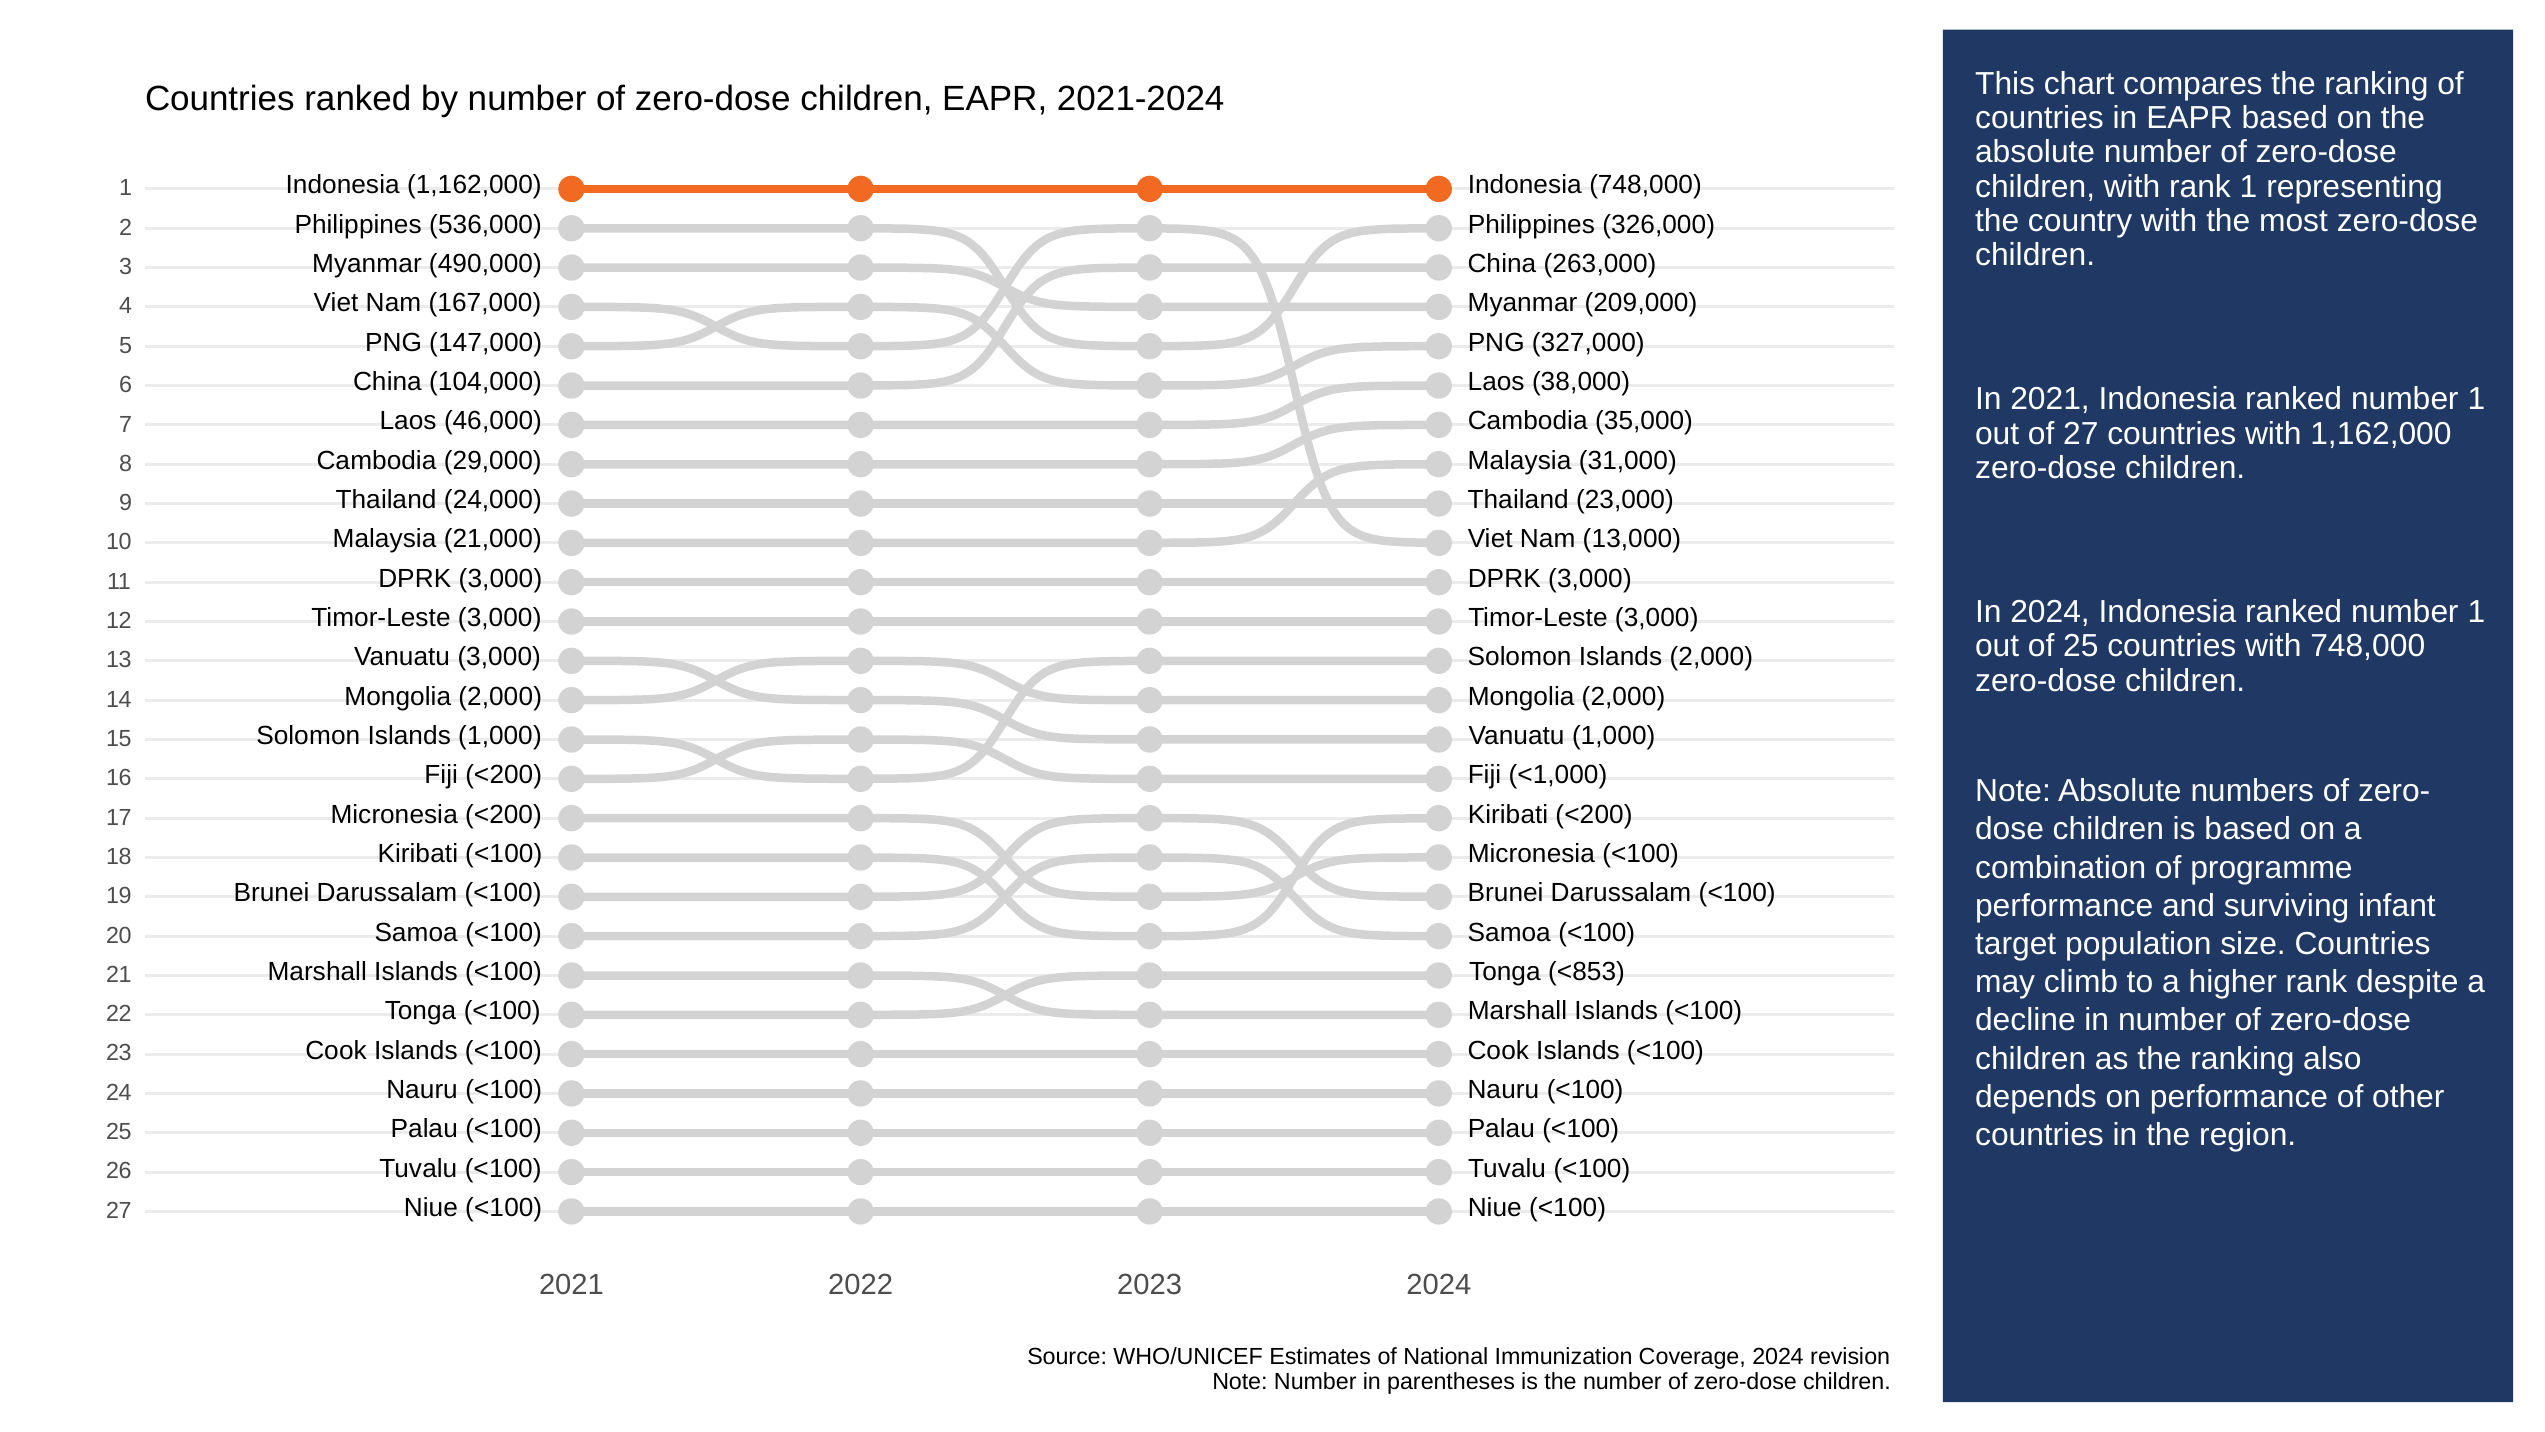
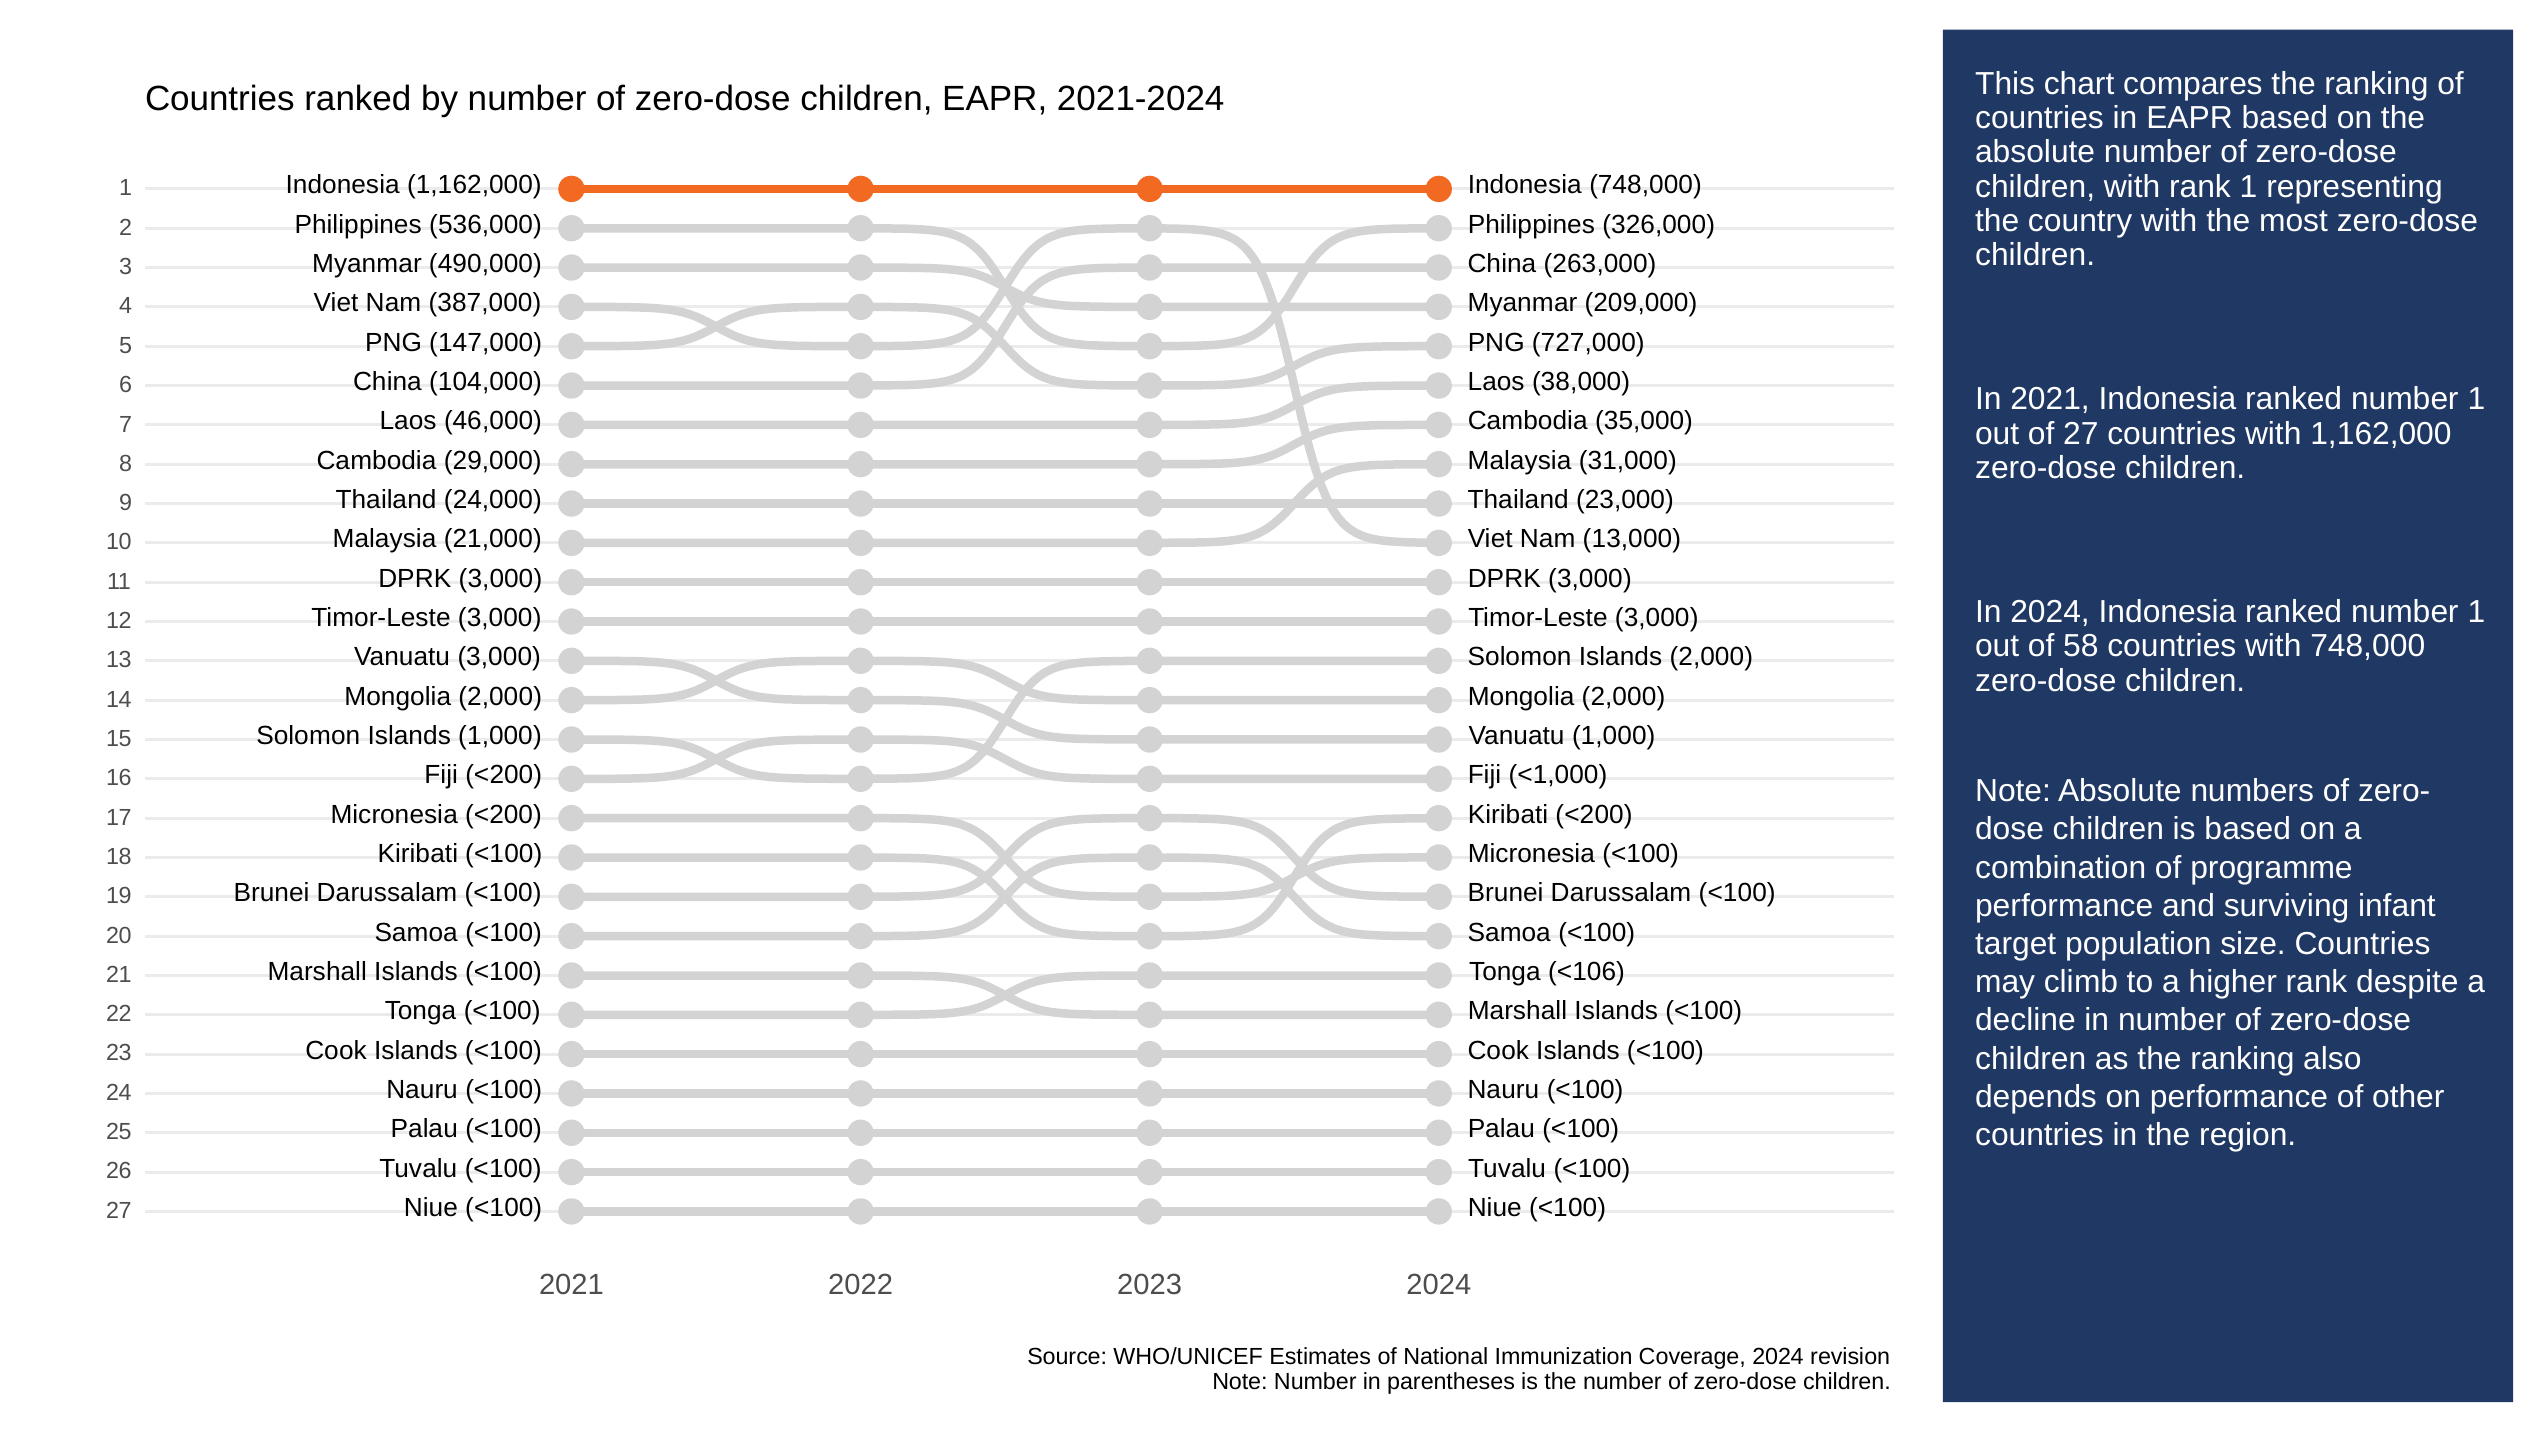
167,000: 167,000 -> 387,000
327,000: 327,000 -> 727,000
of 25: 25 -> 58
<853: <853 -> <106
